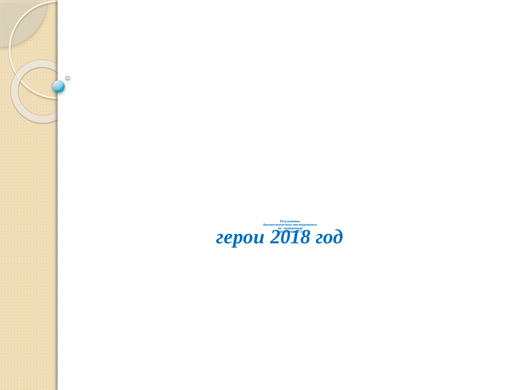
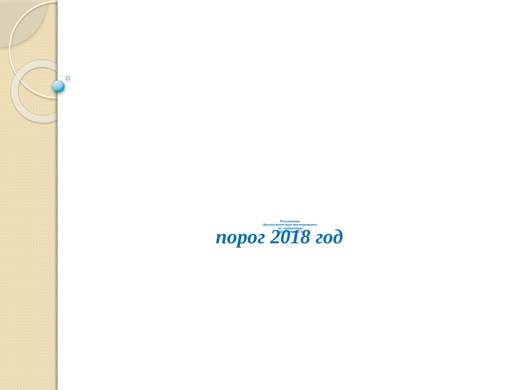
герои: герои -> порог
